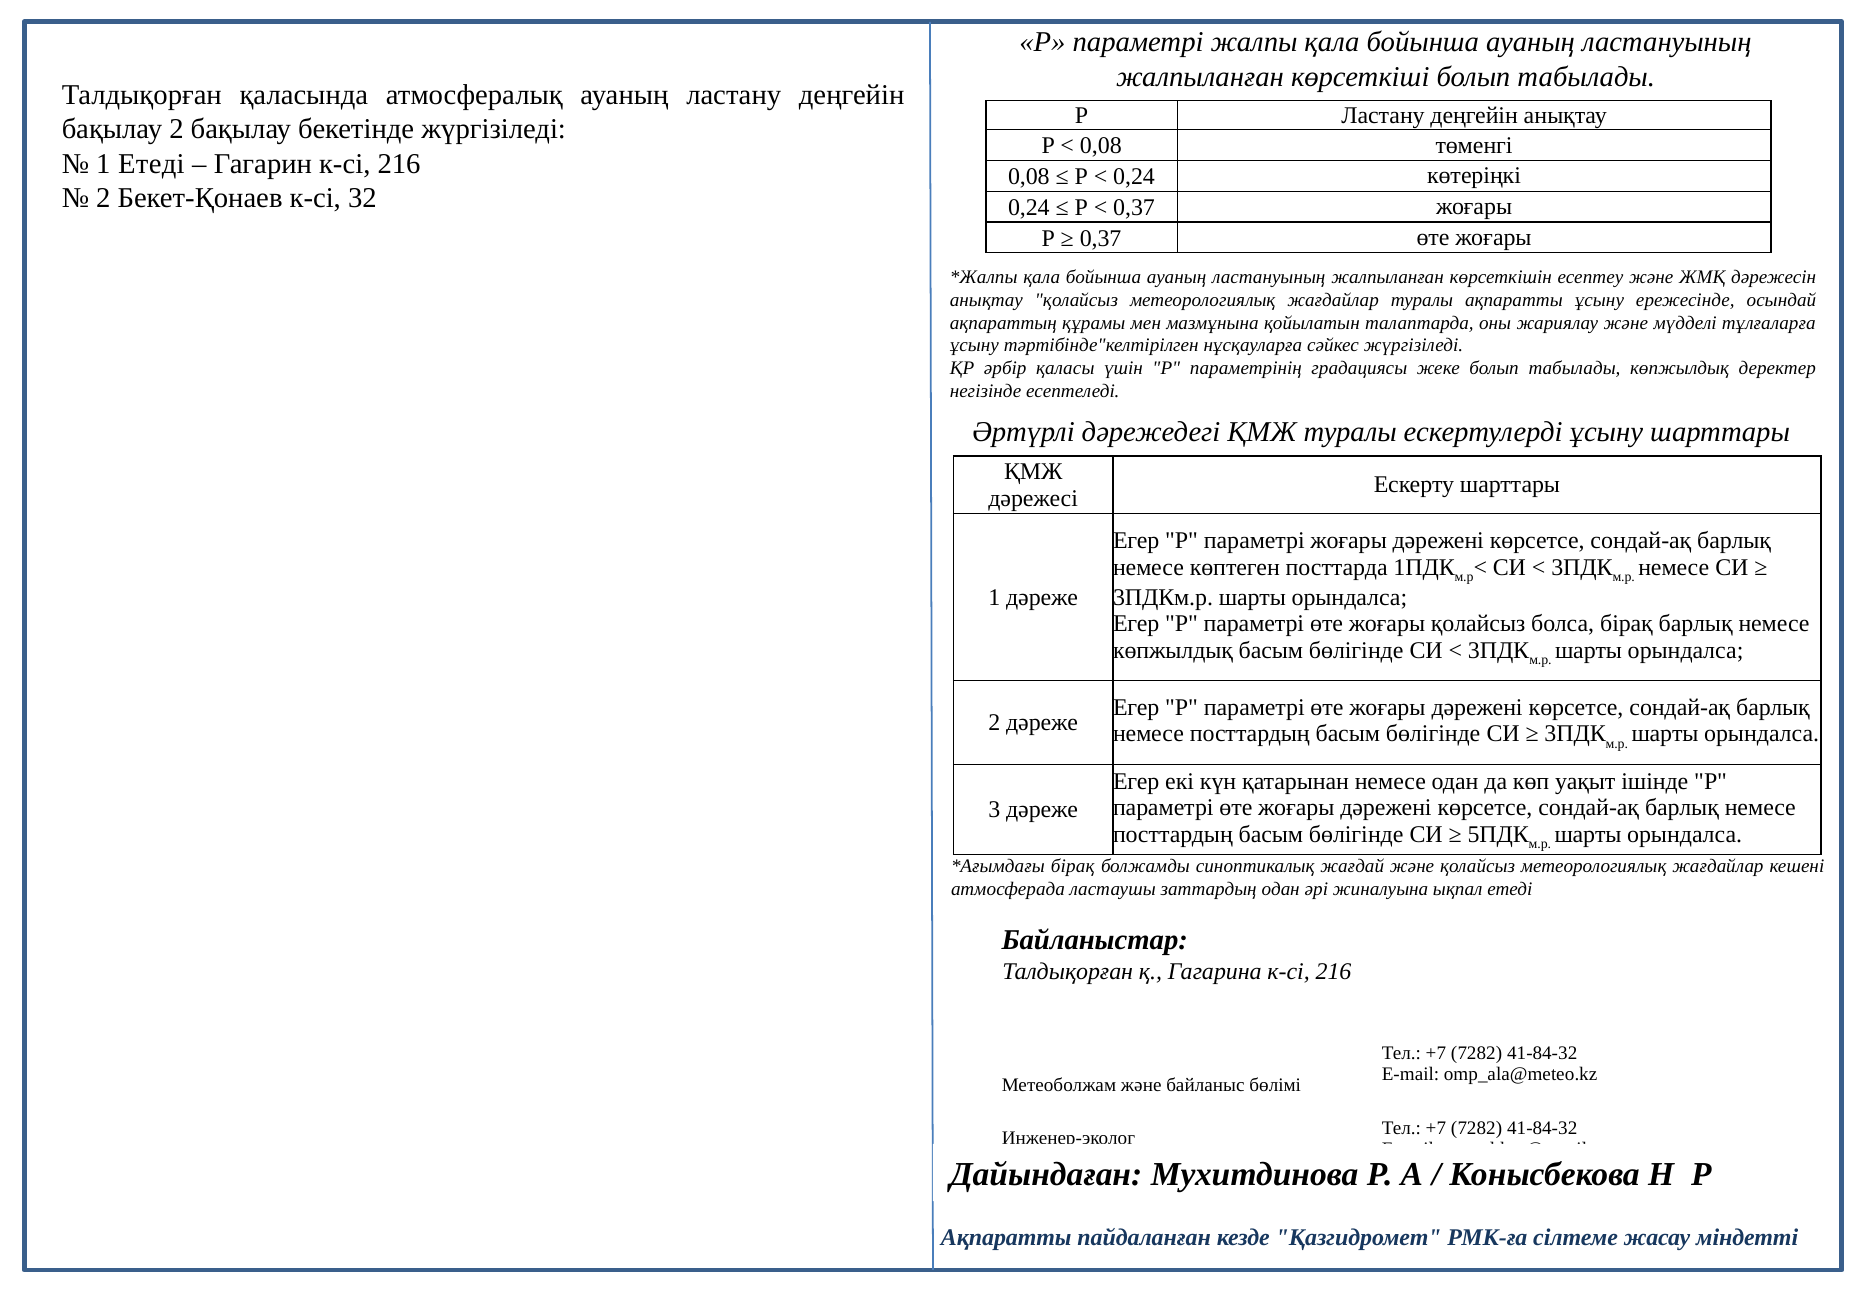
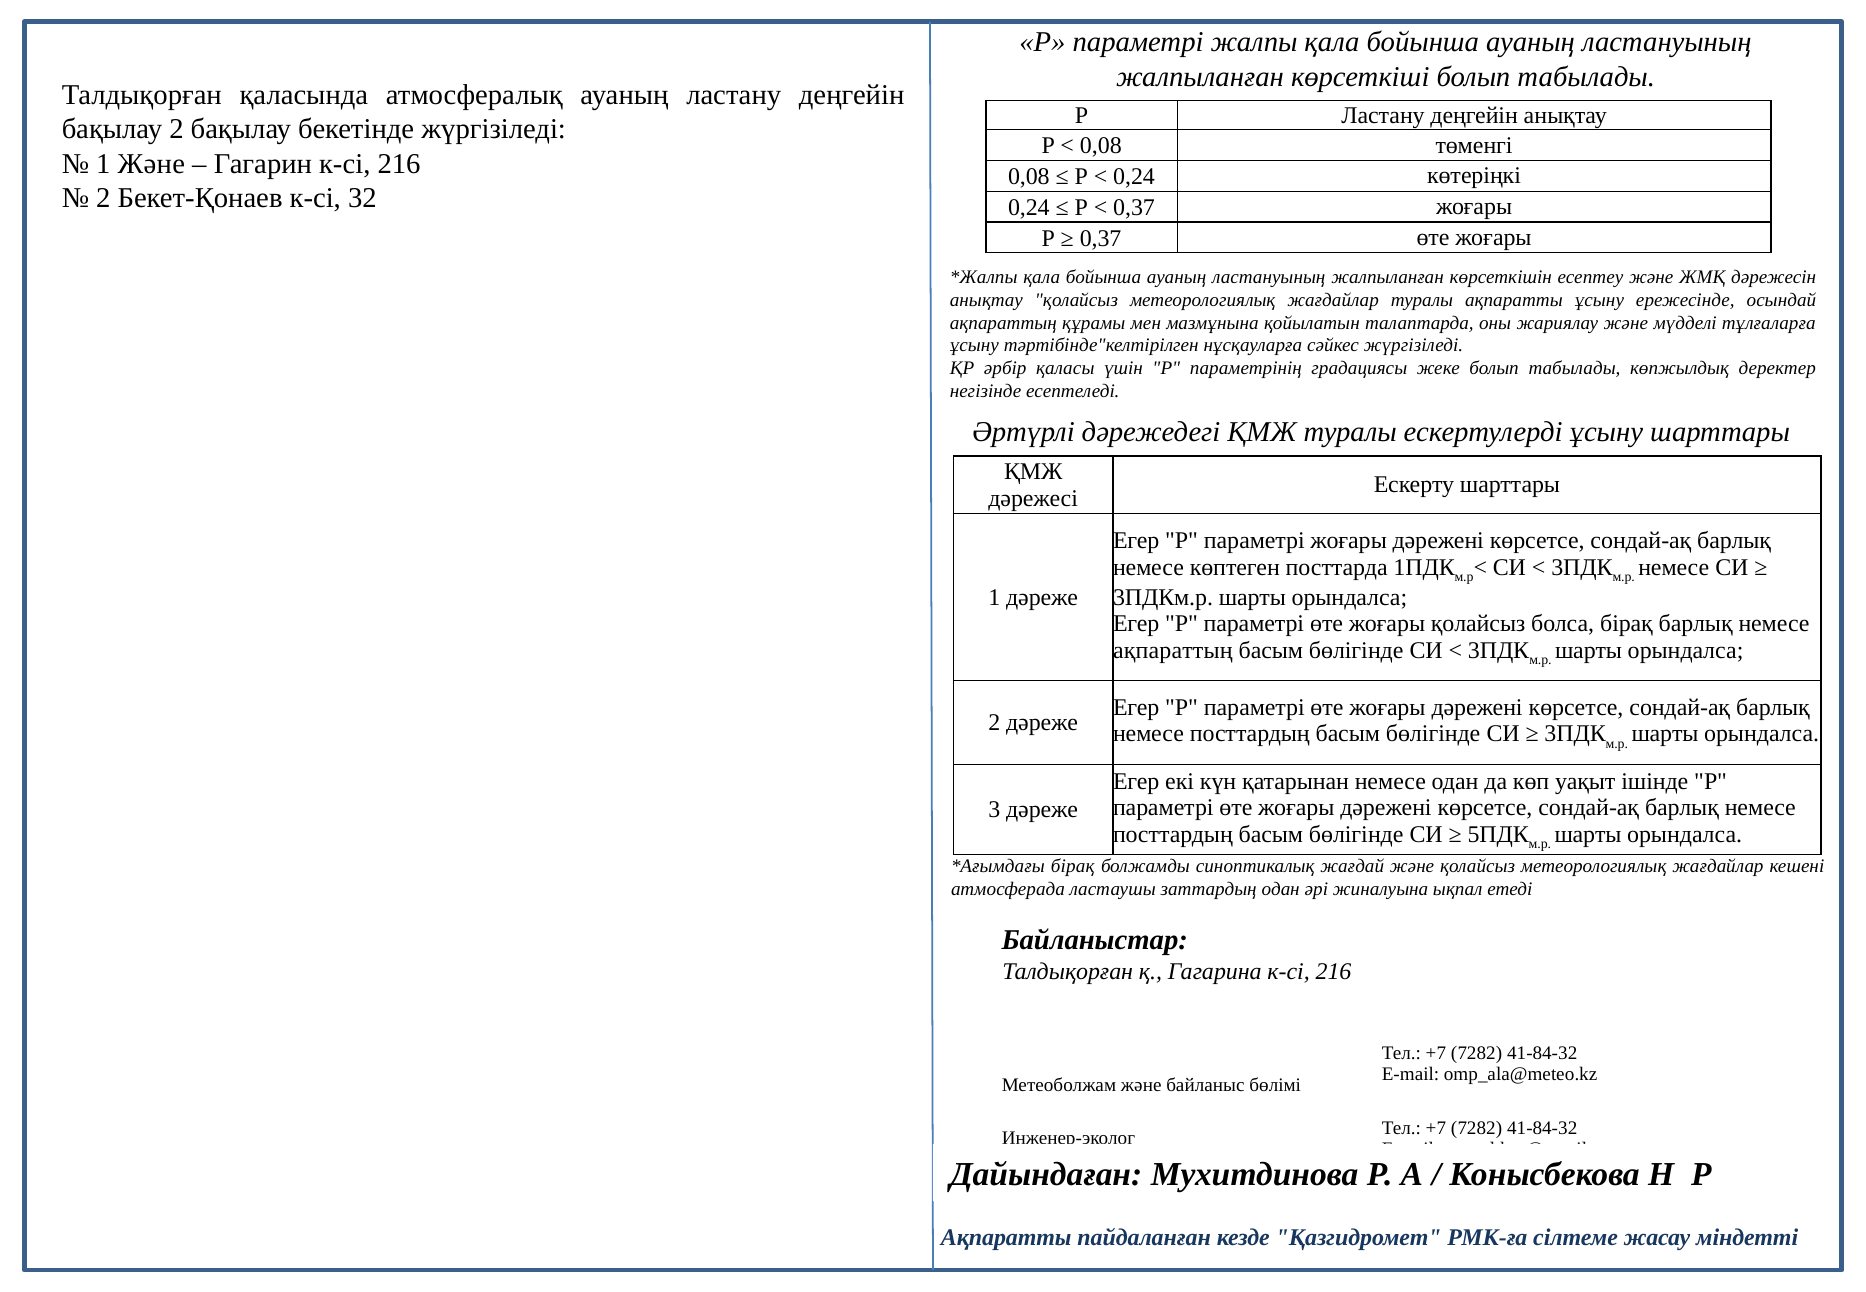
1 Етеді: Етеді -> Және
көпжылдық at (1173, 650): көпжылдық -> ақпараттың
